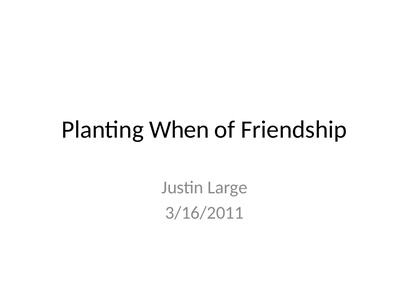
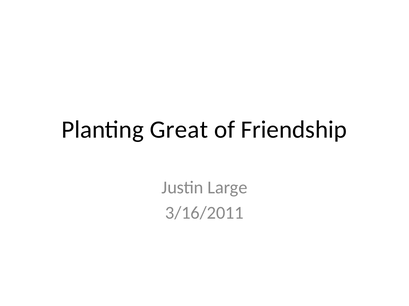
When: When -> Great
